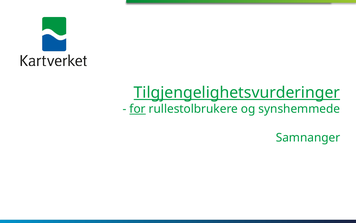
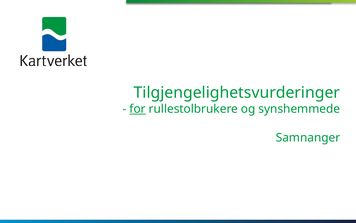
Tilgjengelighetsvurderinger underline: present -> none
